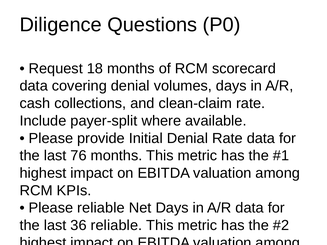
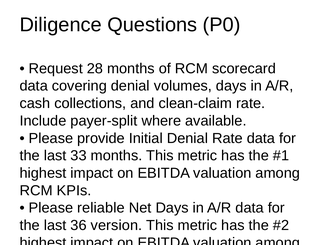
18: 18 -> 28
76: 76 -> 33
36 reliable: reliable -> version
